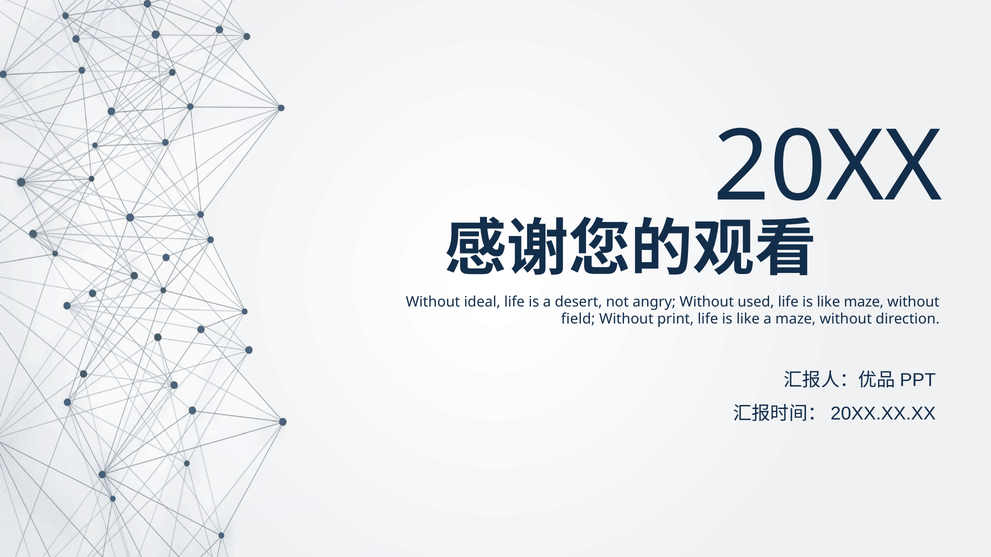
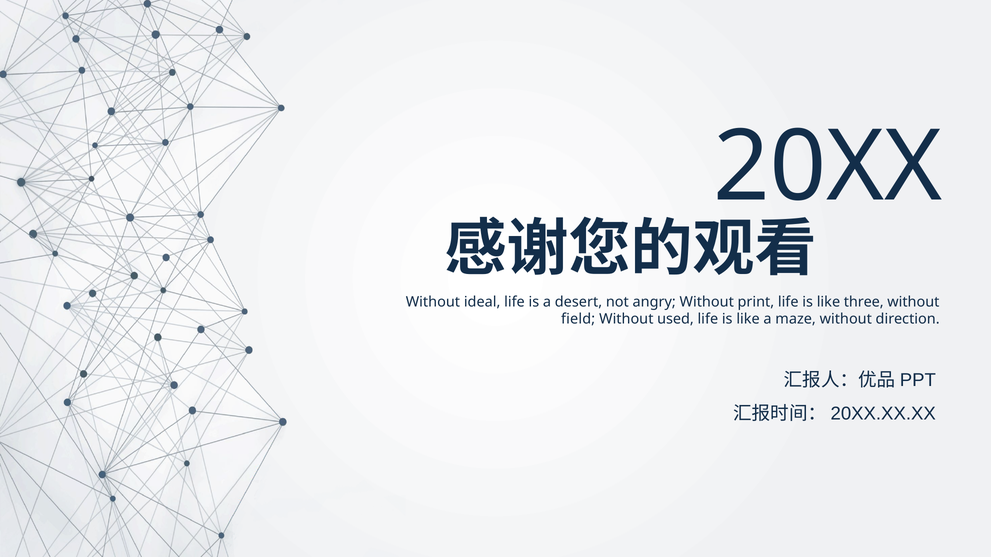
used: used -> print
like maze: maze -> three
print: print -> used
